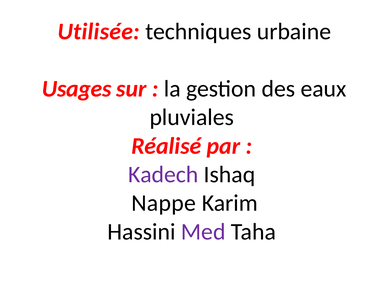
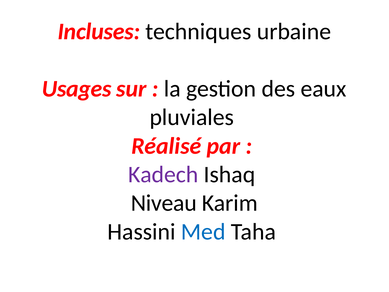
Utilisée: Utilisée -> Incluses
Nappe: Nappe -> Niveau
Med colour: purple -> blue
